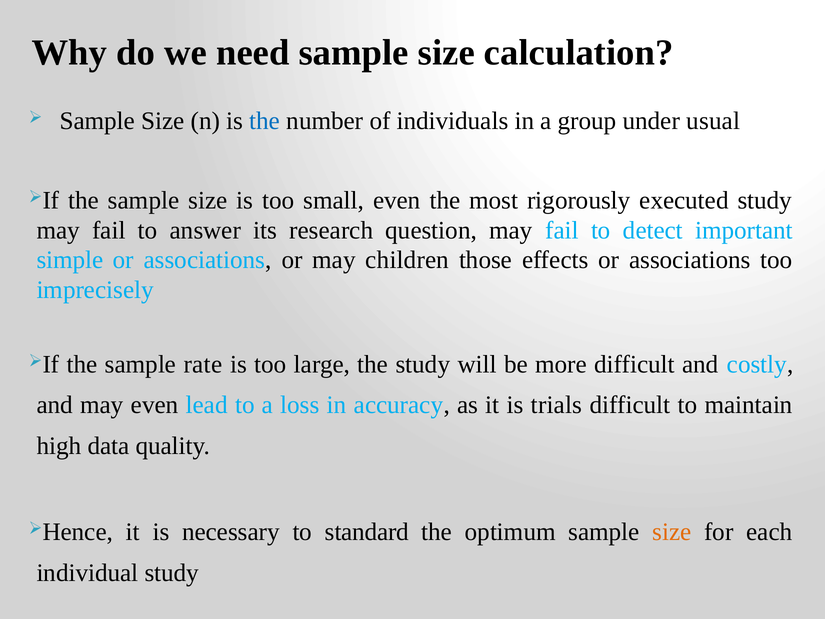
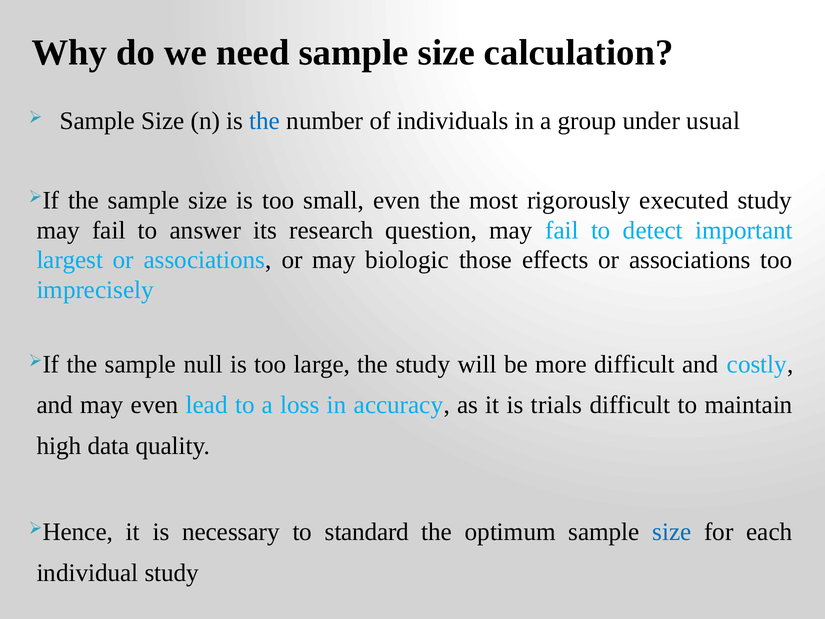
simple: simple -> largest
children: children -> biologic
rate: rate -> null
size at (672, 532) colour: orange -> blue
